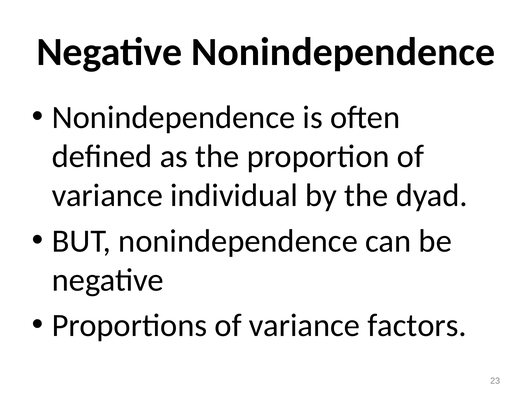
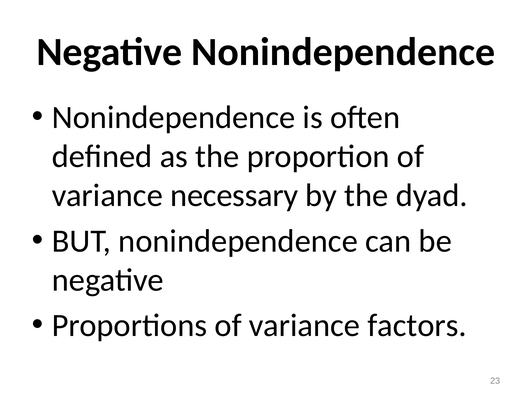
individual: individual -> necessary
